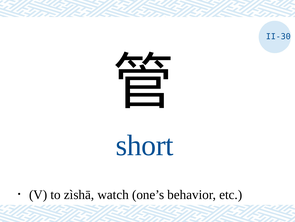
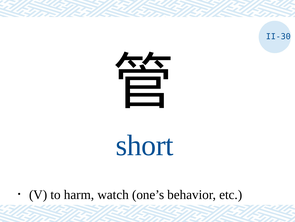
zìshā: zìshā -> harm
